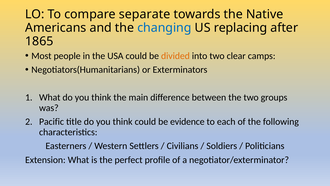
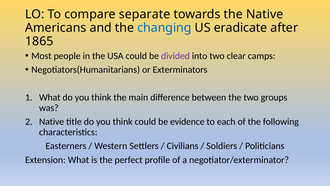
replacing: replacing -> eradicate
divided colour: orange -> purple
Pacific at (52, 122): Pacific -> Native
